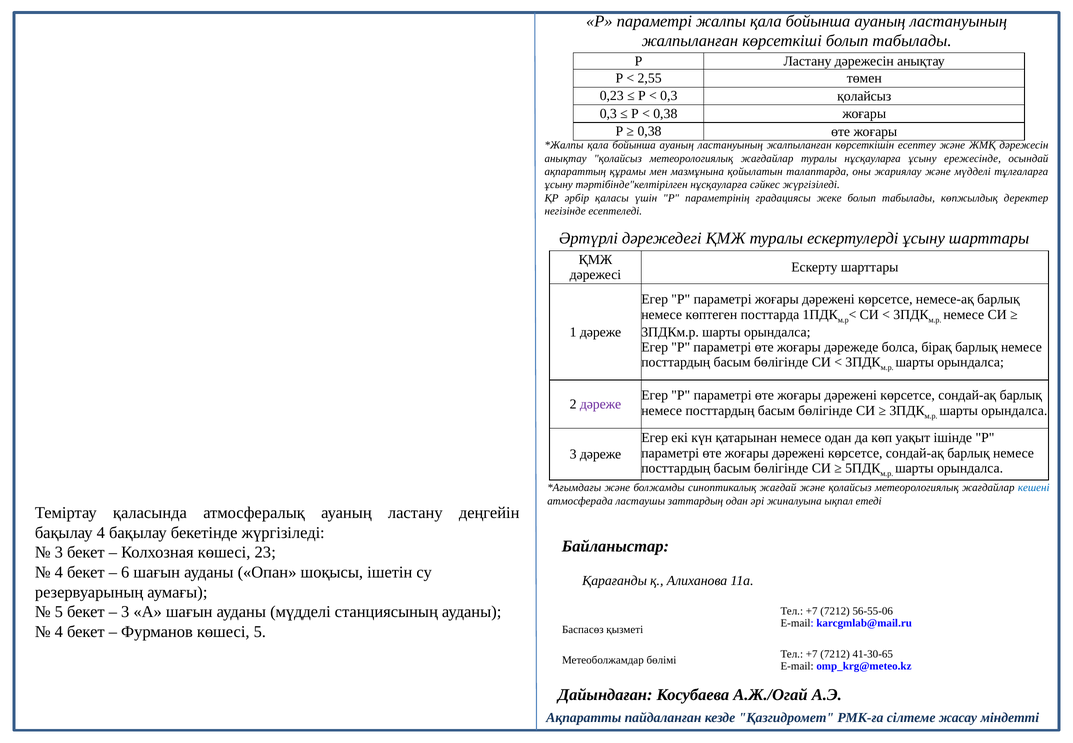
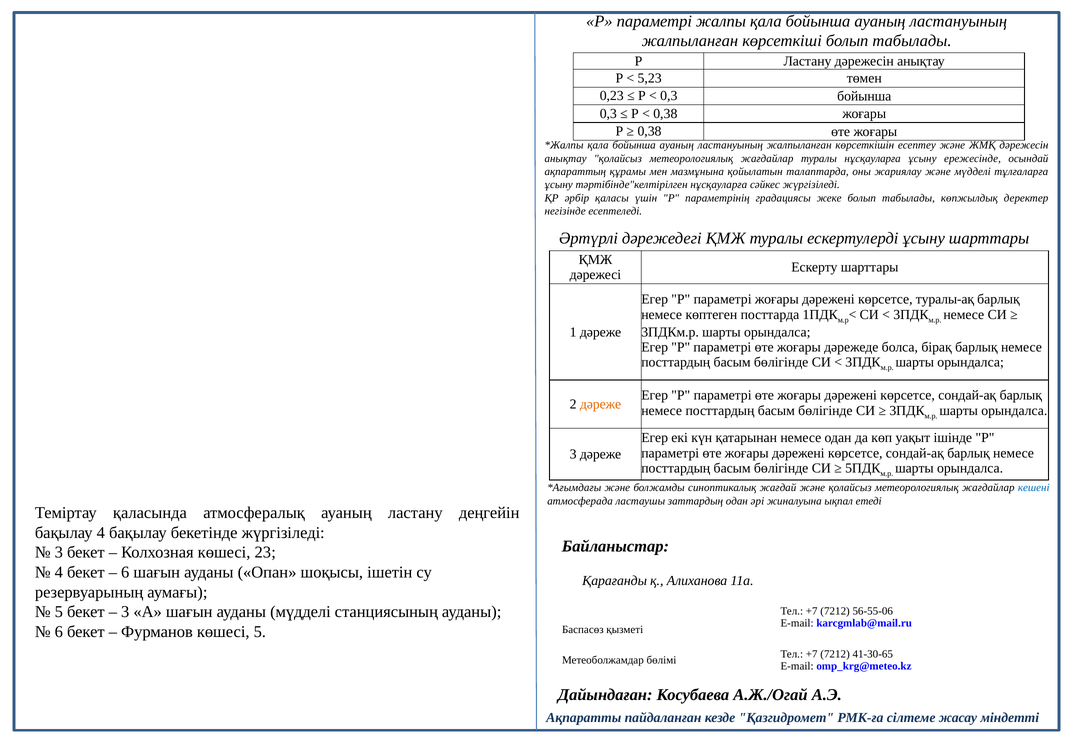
2,55: 2,55 -> 5,23
0,3 қолайсыз: қолайсыз -> бойынша
немесе-ақ: немесе-ақ -> туралы-ақ
дәреже at (601, 404) colour: purple -> orange
4 at (59, 632): 4 -> 6
